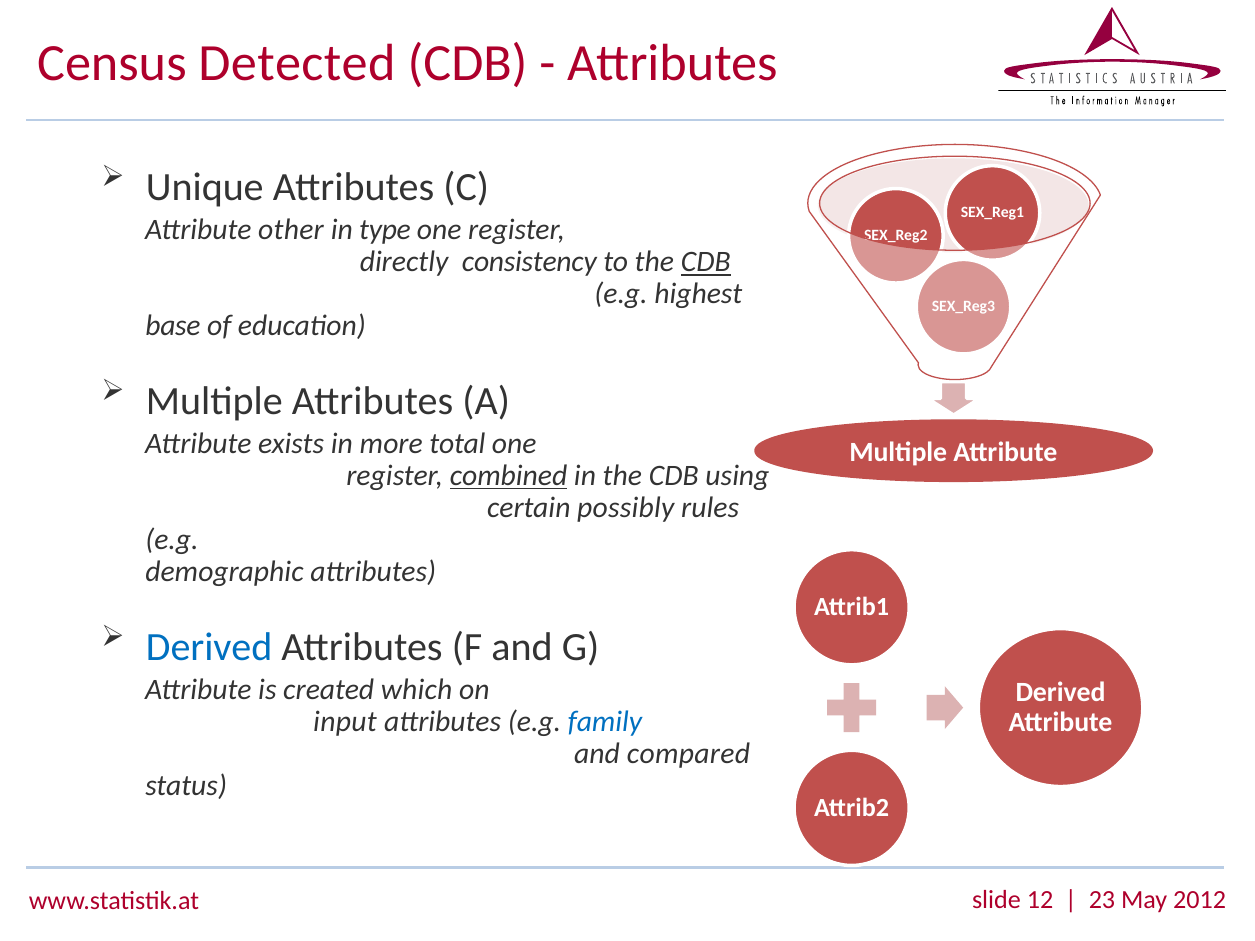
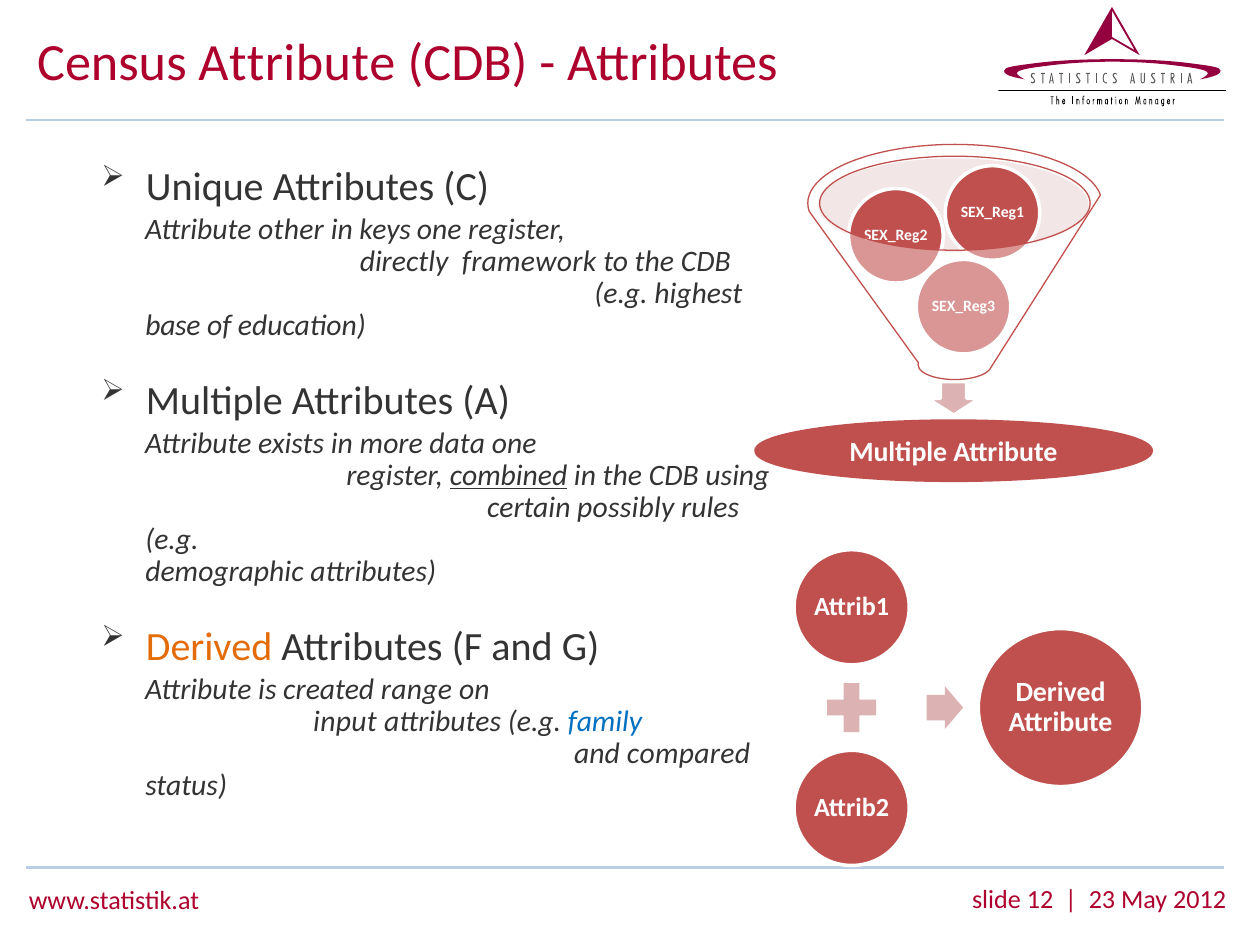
Census Detected: Detected -> Attribute
type: type -> keys
consistency: consistency -> framework
CDB at (706, 262) underline: present -> none
total: total -> data
Derived at (209, 647) colour: blue -> orange
which: which -> range
